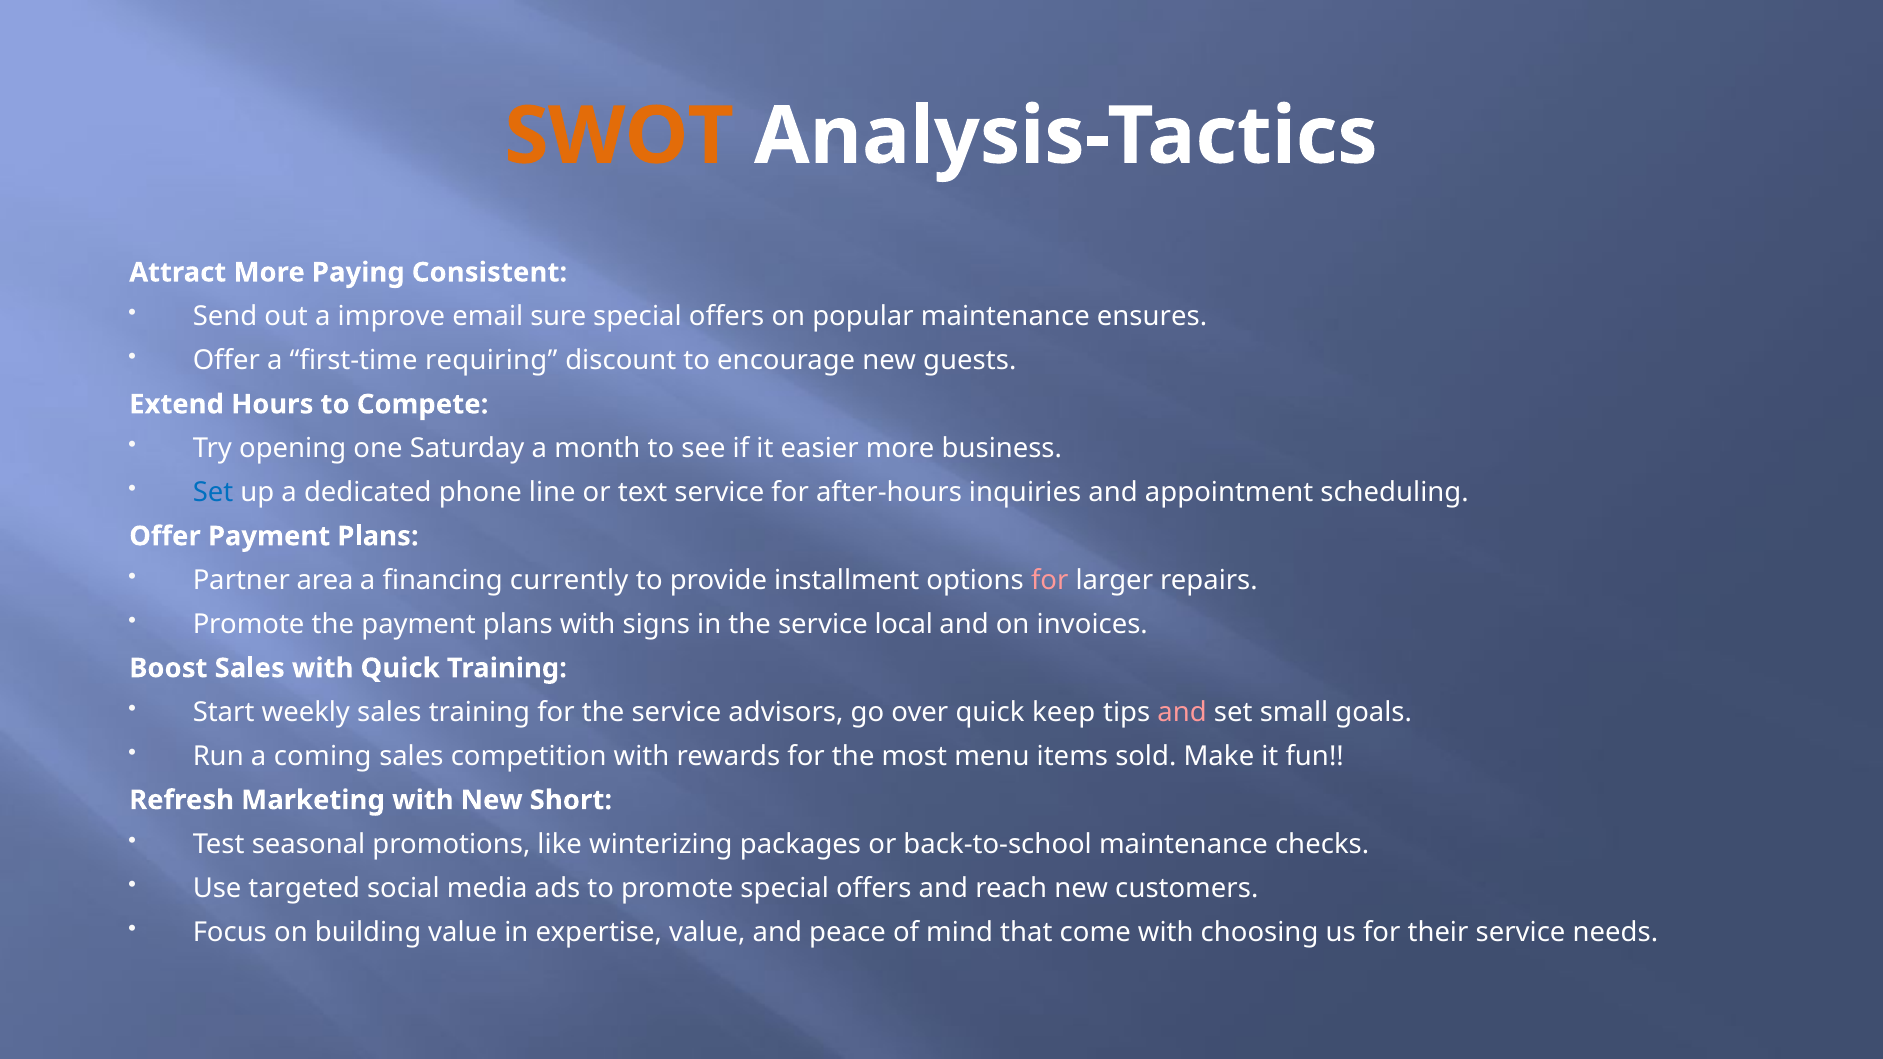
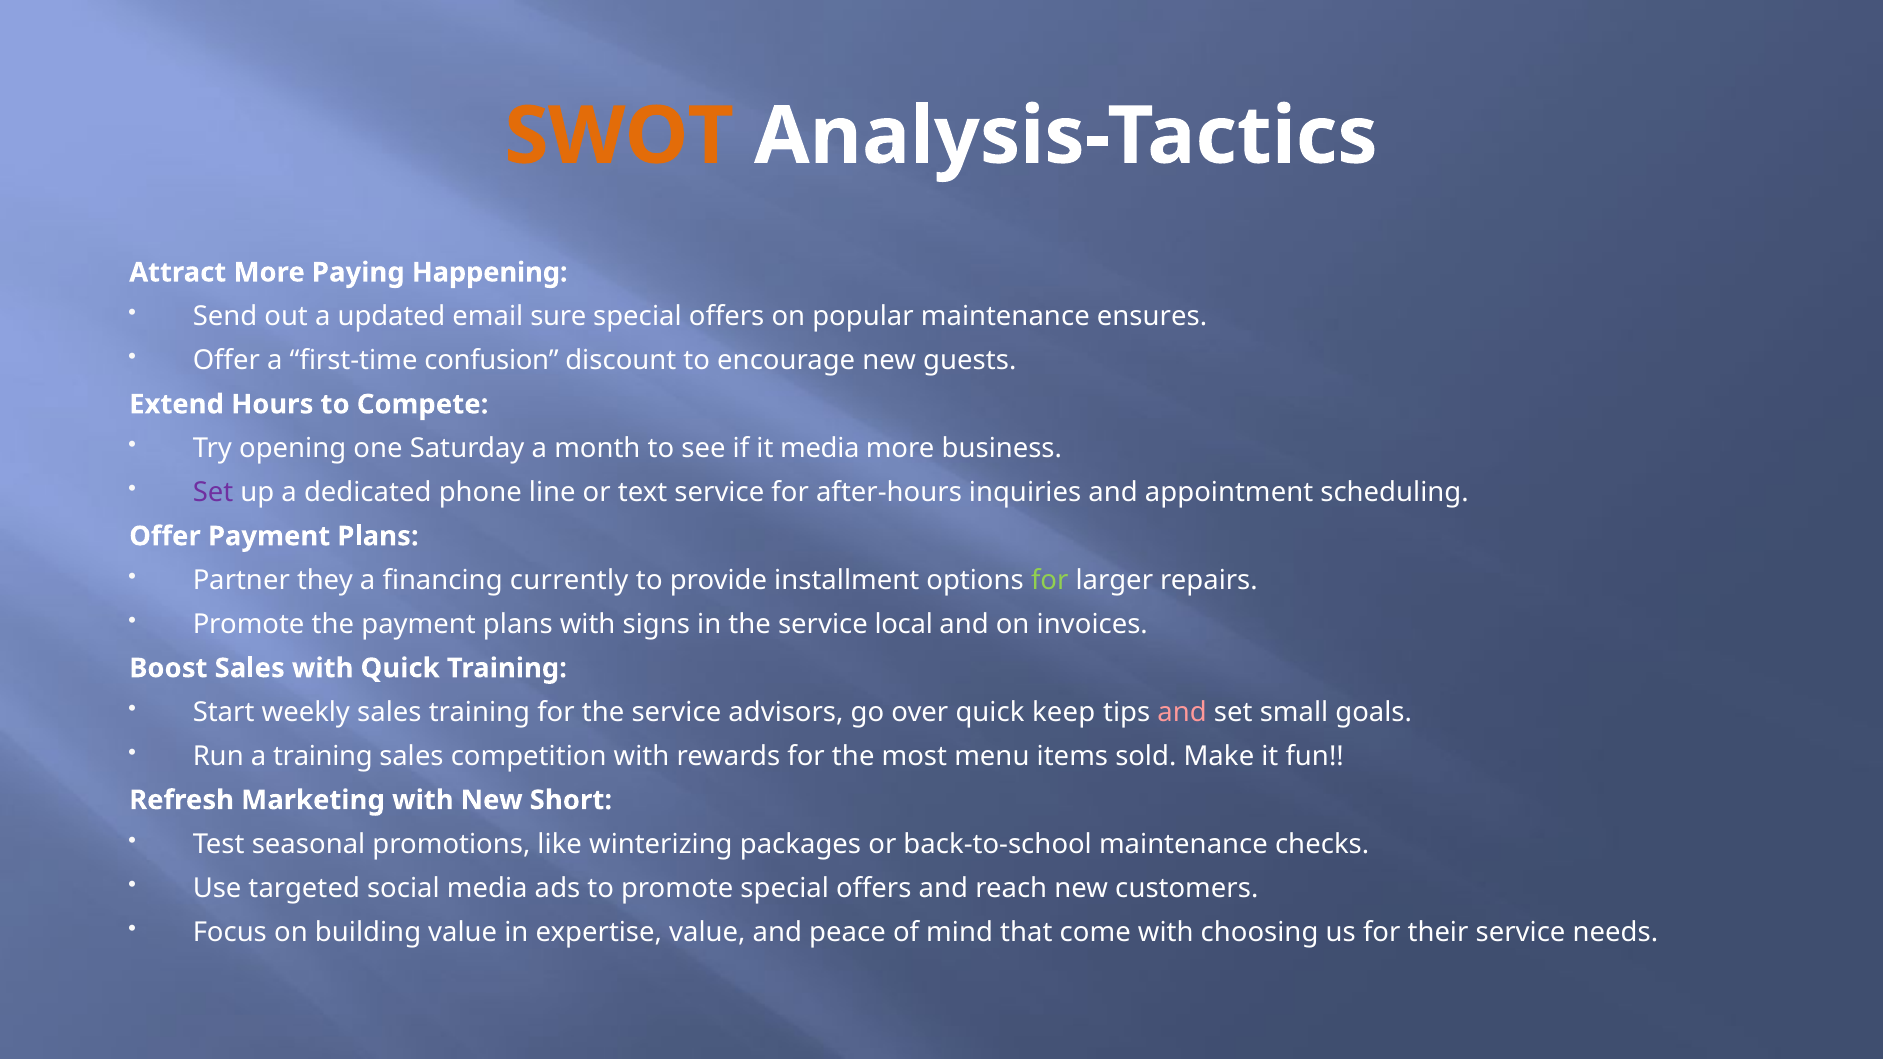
Consistent: Consistent -> Happening
improve: improve -> updated
requiring: requiring -> confusion
it easier: easier -> media
Set at (213, 492) colour: blue -> purple
area: area -> they
for at (1050, 580) colour: pink -> light green
a coming: coming -> training
